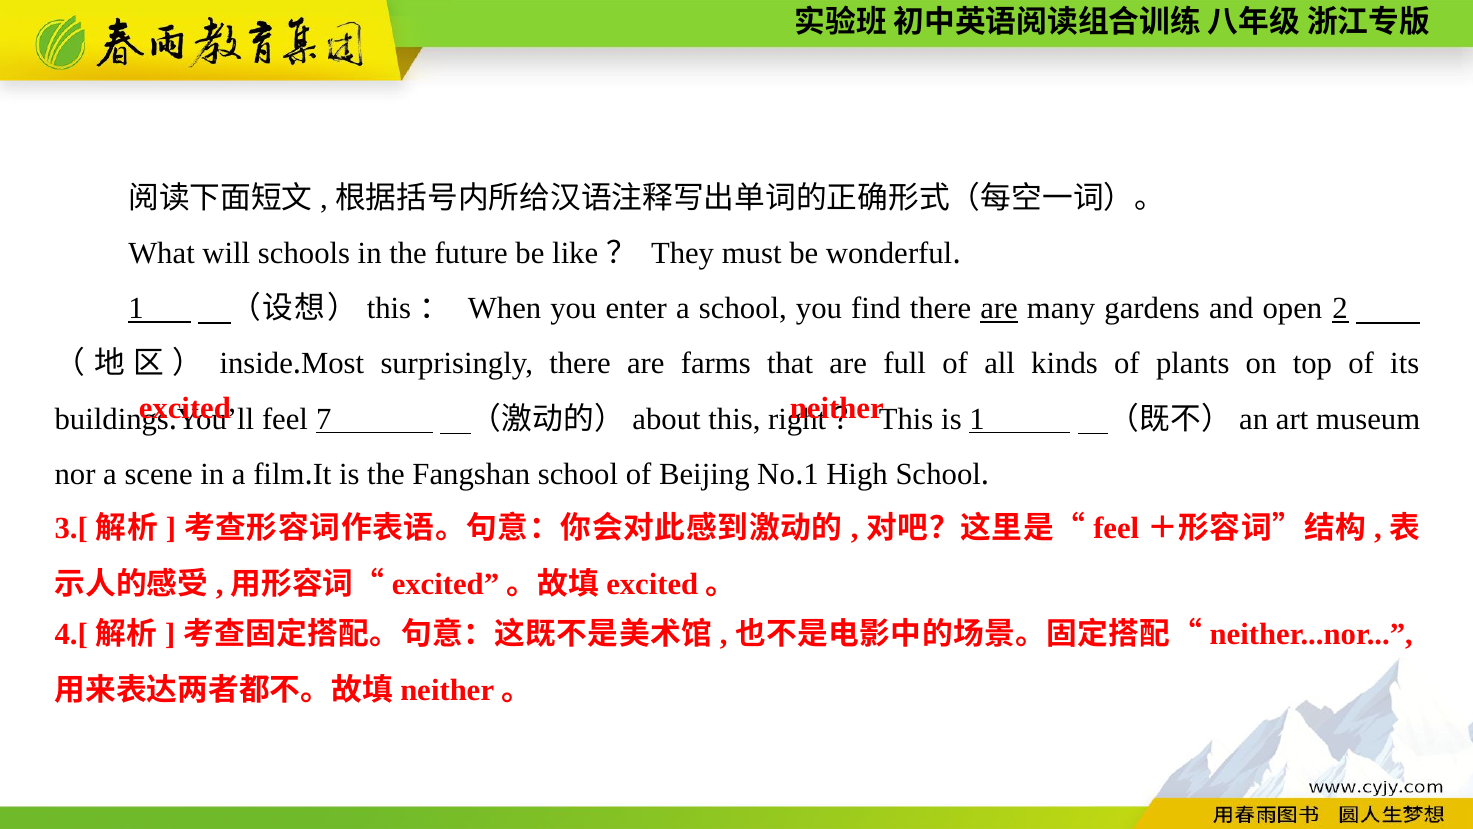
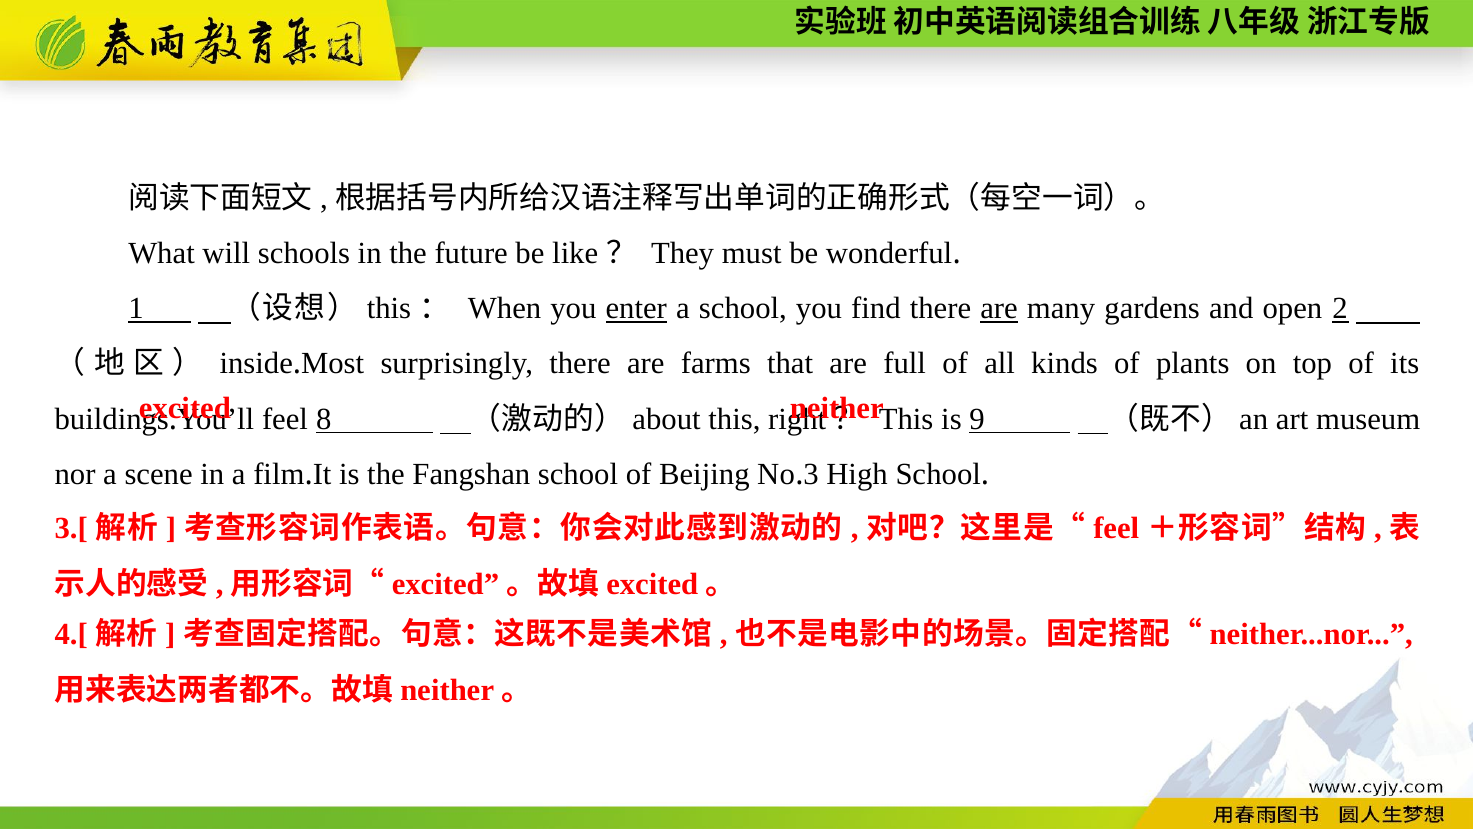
enter underline: none -> present
7: 7 -> 8
is 1: 1 -> 9
1 at (811, 474): 1 -> 3
